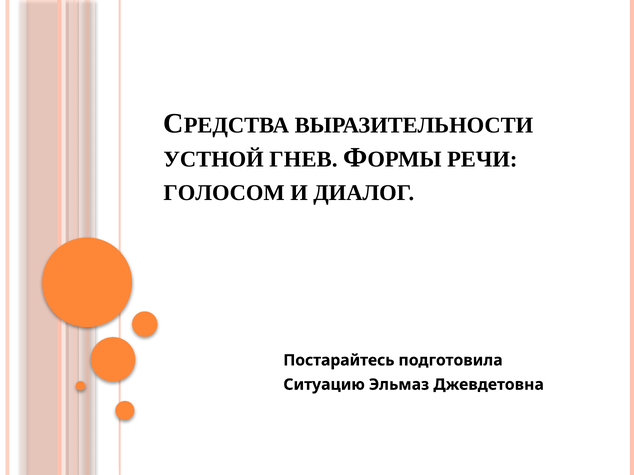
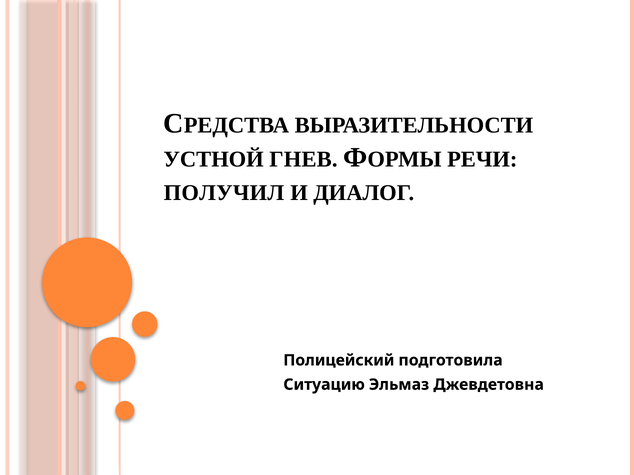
ГОЛОСОМ: ГОЛОСОМ -> ПОЛУЧИЛ
Постарайтесь: Постарайтесь -> Полицейский
